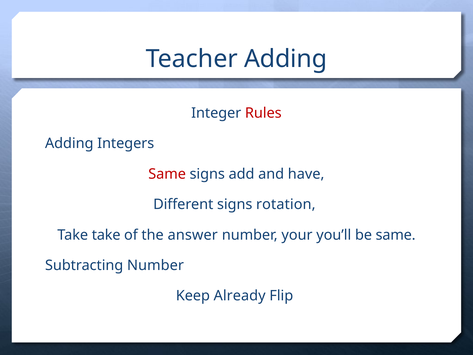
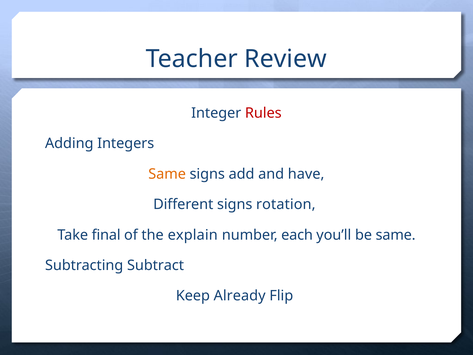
Teacher Adding: Adding -> Review
Same at (167, 174) colour: red -> orange
Take take: take -> final
answer: answer -> explain
your: your -> each
Subtracting Number: Number -> Subtract
